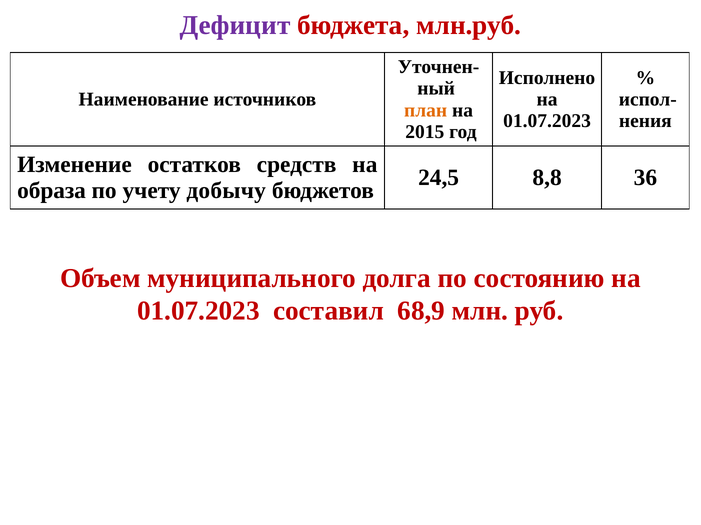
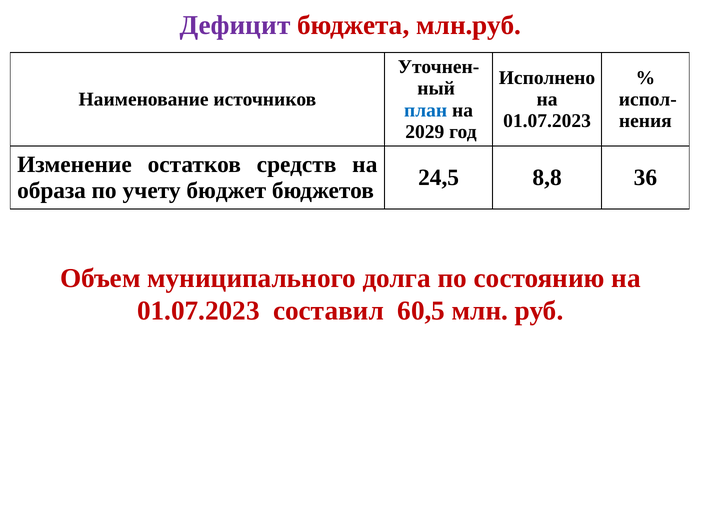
план colour: orange -> blue
2015: 2015 -> 2029
добычу: добычу -> бюджет
68,9: 68,9 -> 60,5
